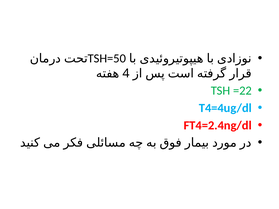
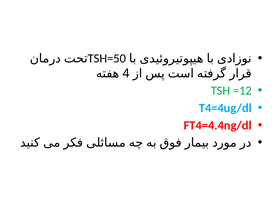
=22: =22 -> =12
FT4=2.4ng/dl: FT4=2.4ng/dl -> FT4=4.4ng/dl
